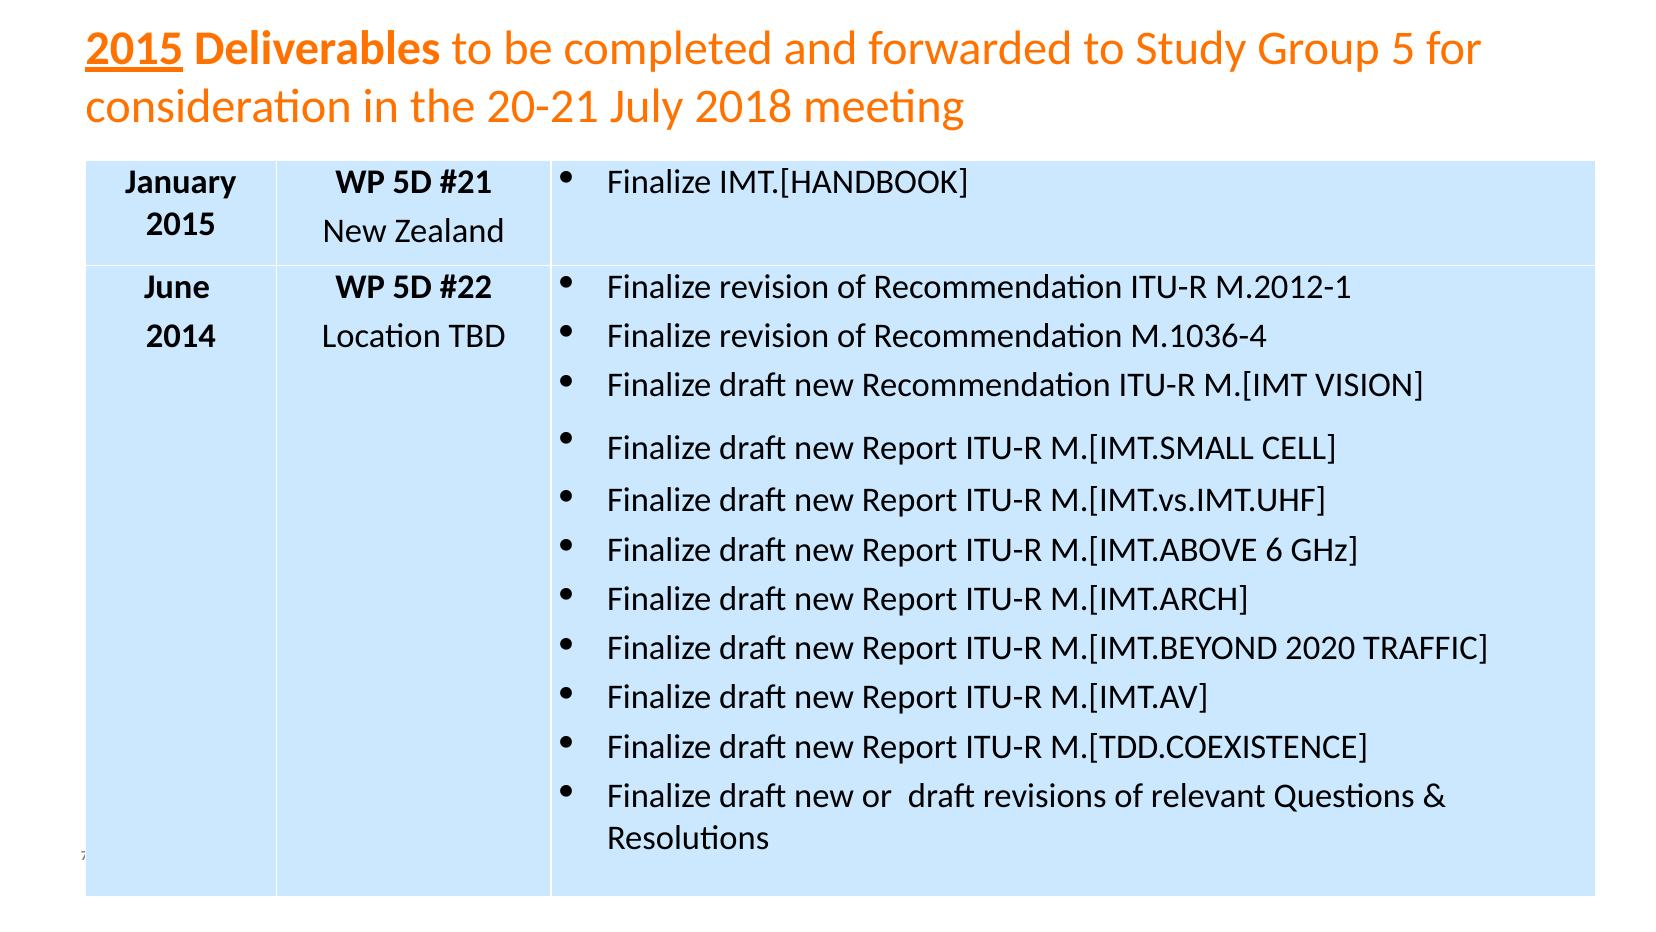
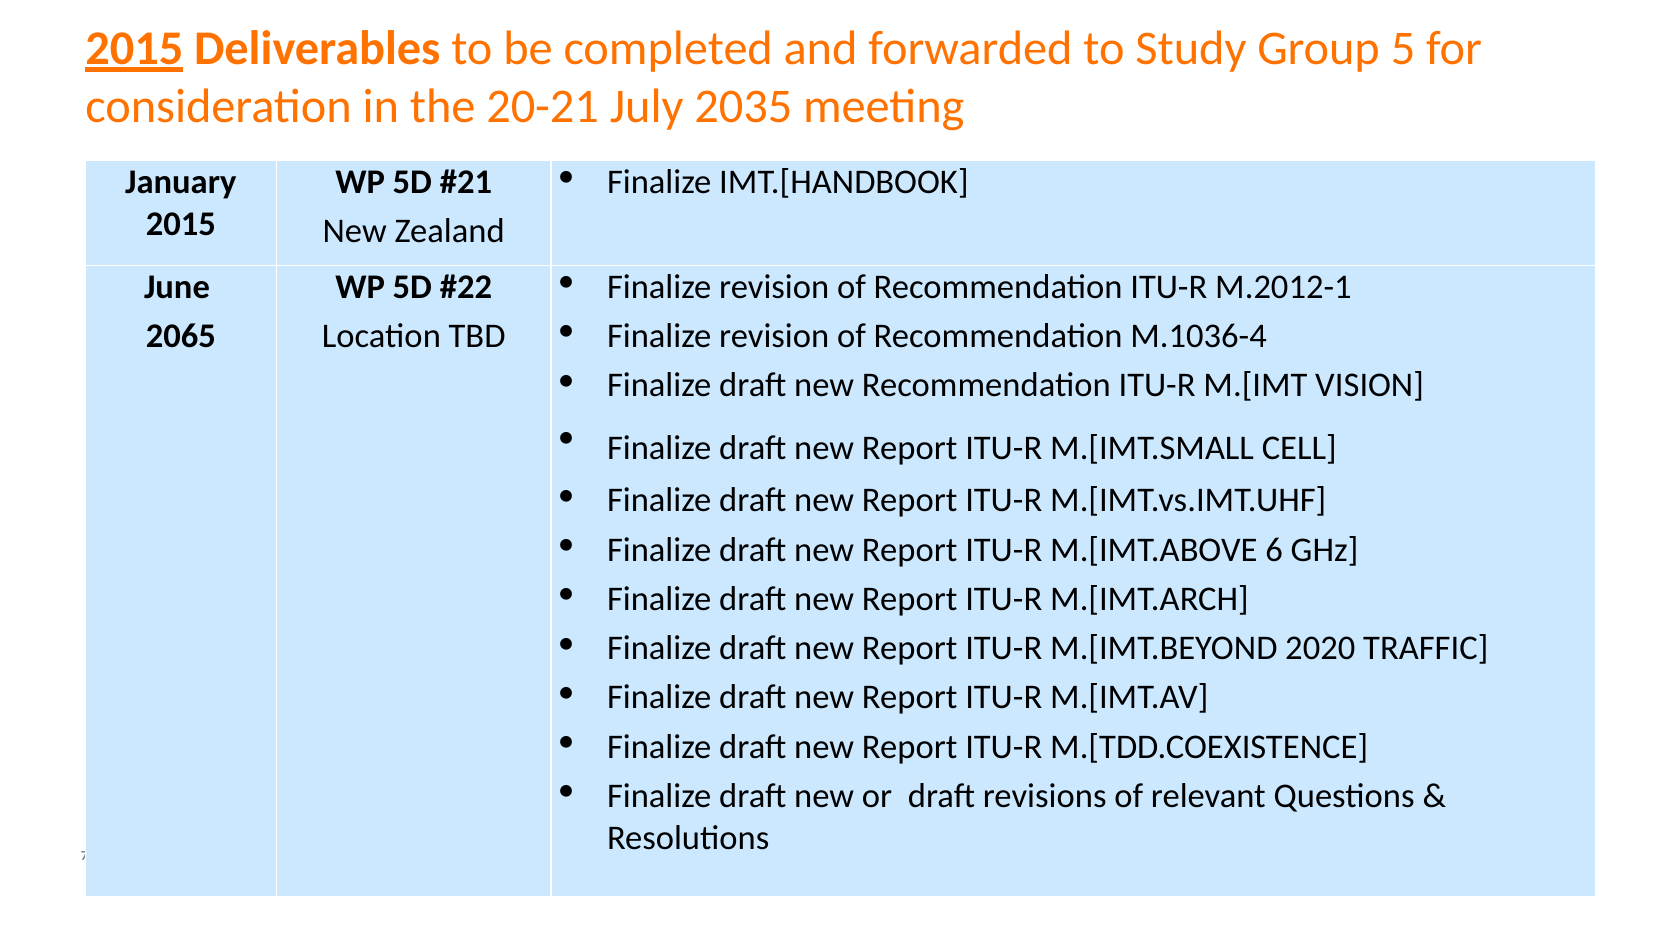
2018: 2018 -> 2035
2014: 2014 -> 2065
